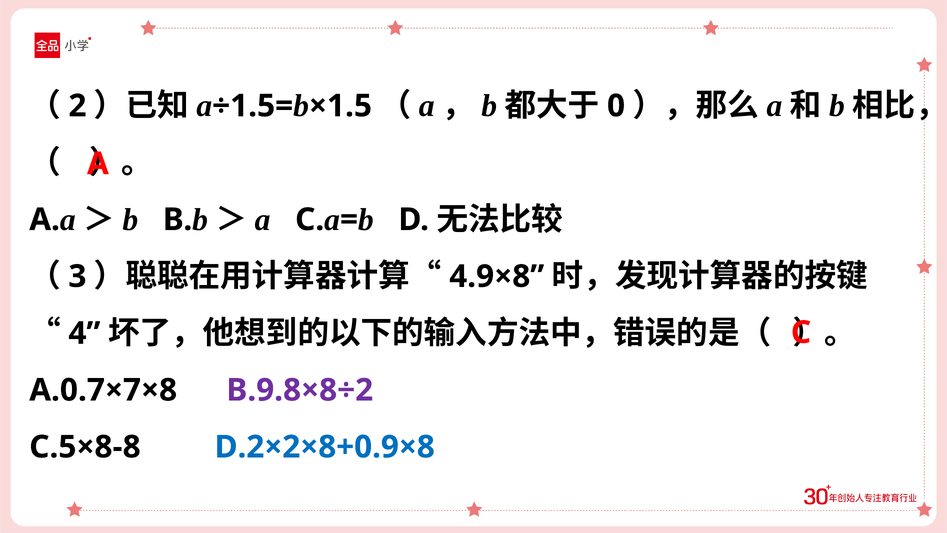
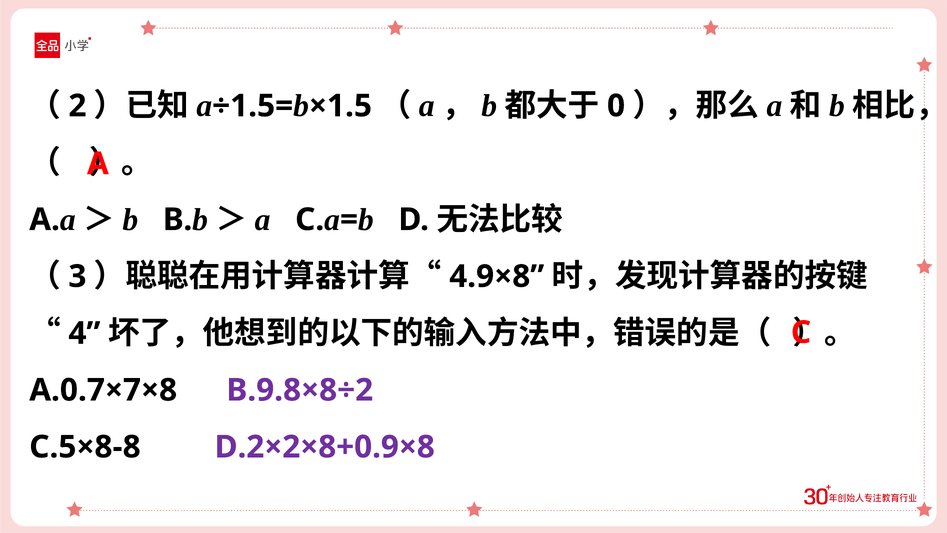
D.2×2×8+0.9×8 colour: blue -> purple
